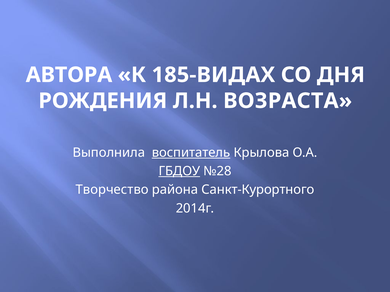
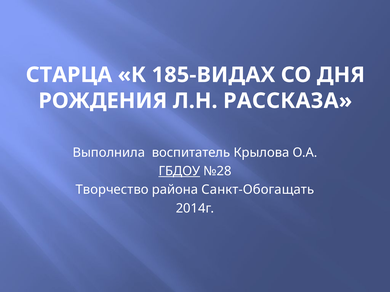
АВТОРА: АВТОРА -> СТАРЦА
ВОЗРАСТА: ВОЗРАСТА -> РАССКАЗА
воспитатель underline: present -> none
Санкт-Курортного: Санкт-Курортного -> Санкт-Обогащать
